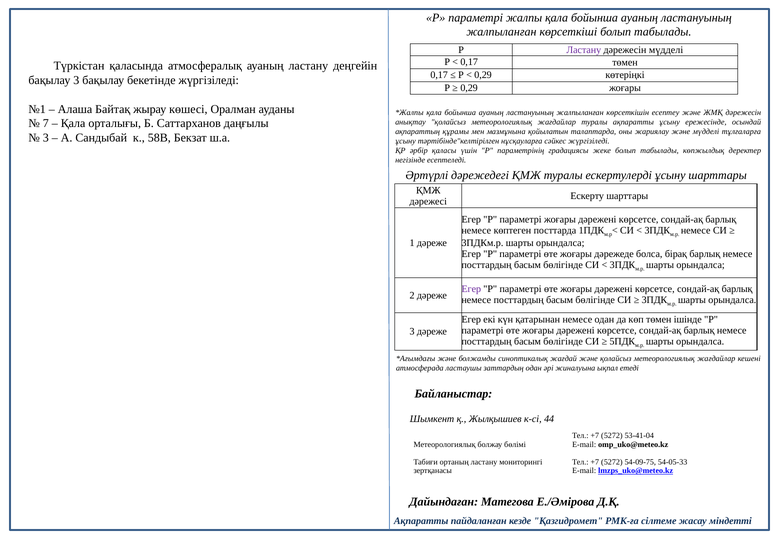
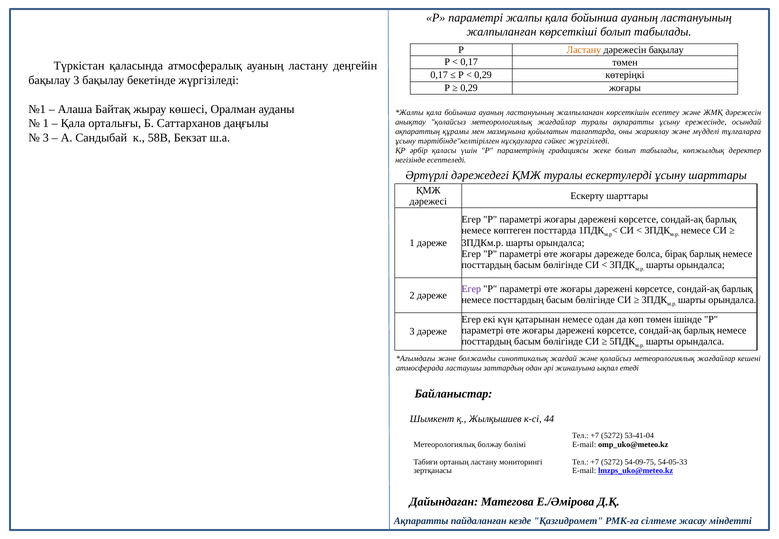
Ластану at (584, 50) colour: purple -> orange
дәрежесін мүдделі: мүдделі -> бақылау
7 at (46, 124): 7 -> 1
